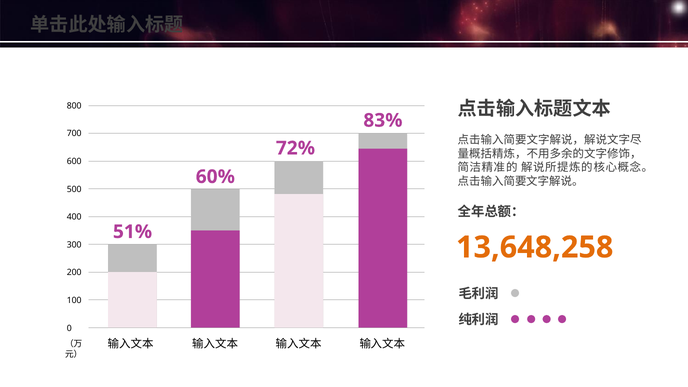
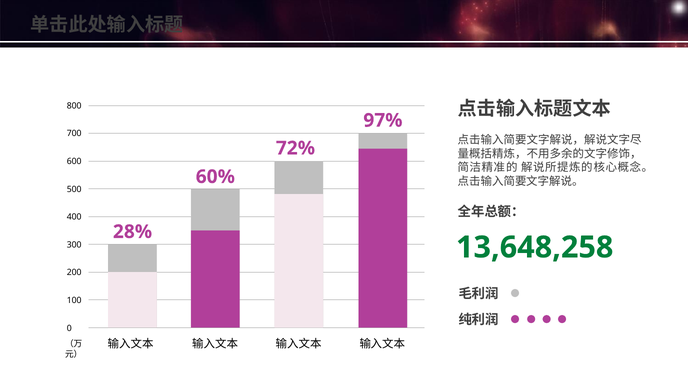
83%: 83% -> 97%
51%: 51% -> 28%
13,648,258 colour: orange -> green
